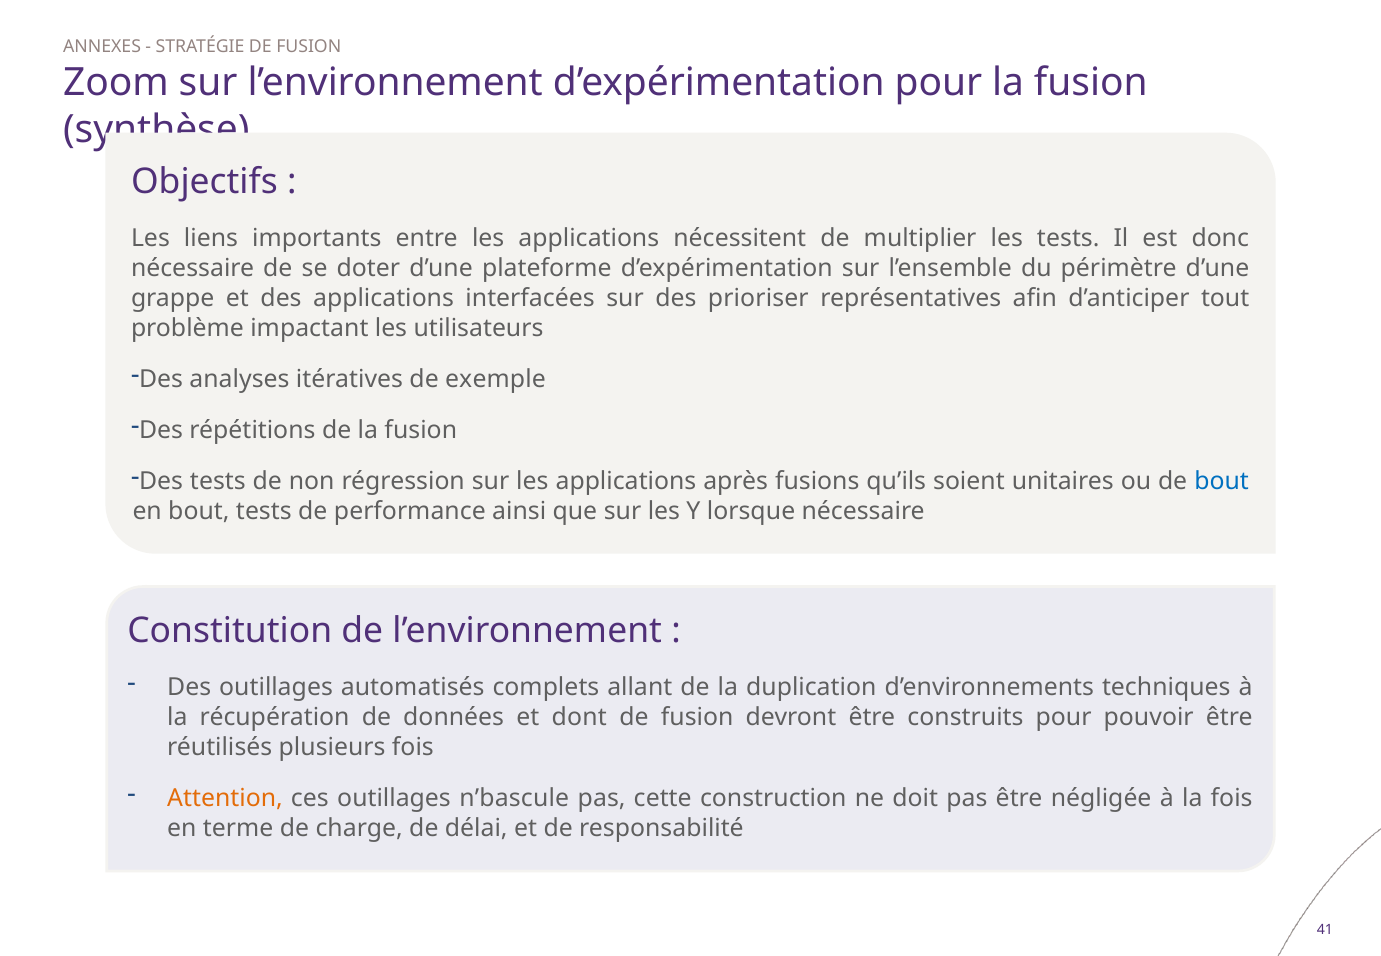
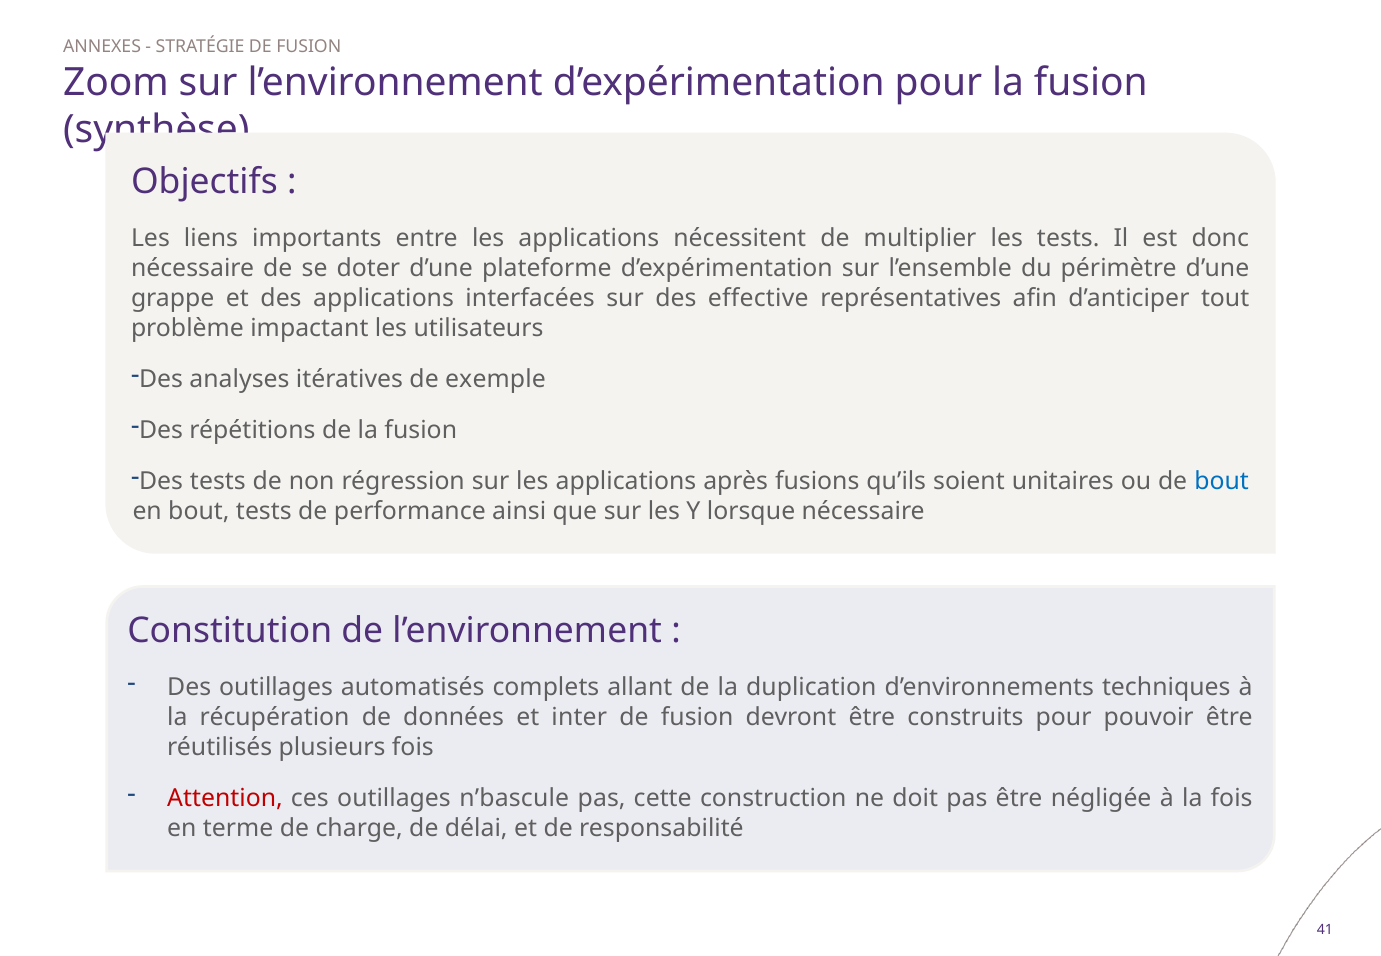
prioriser: prioriser -> effective
dont: dont -> inter
Attention colour: orange -> red
